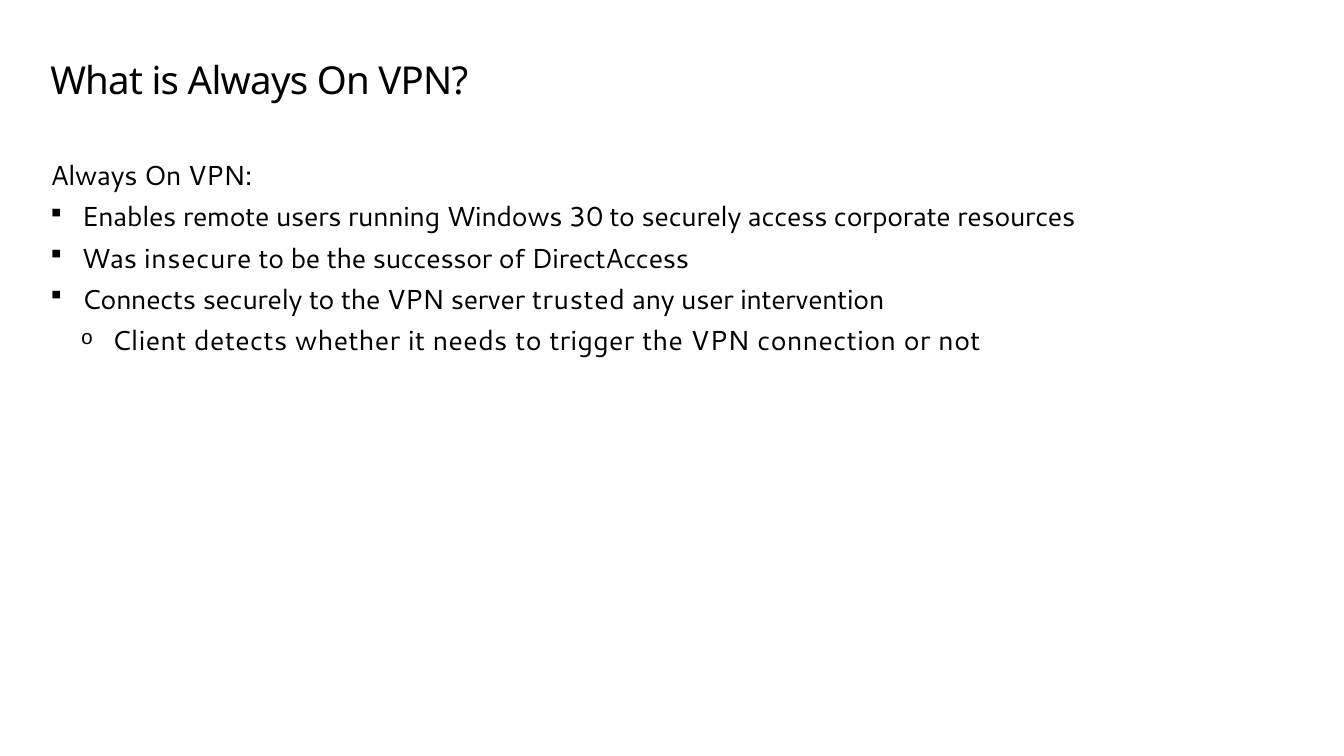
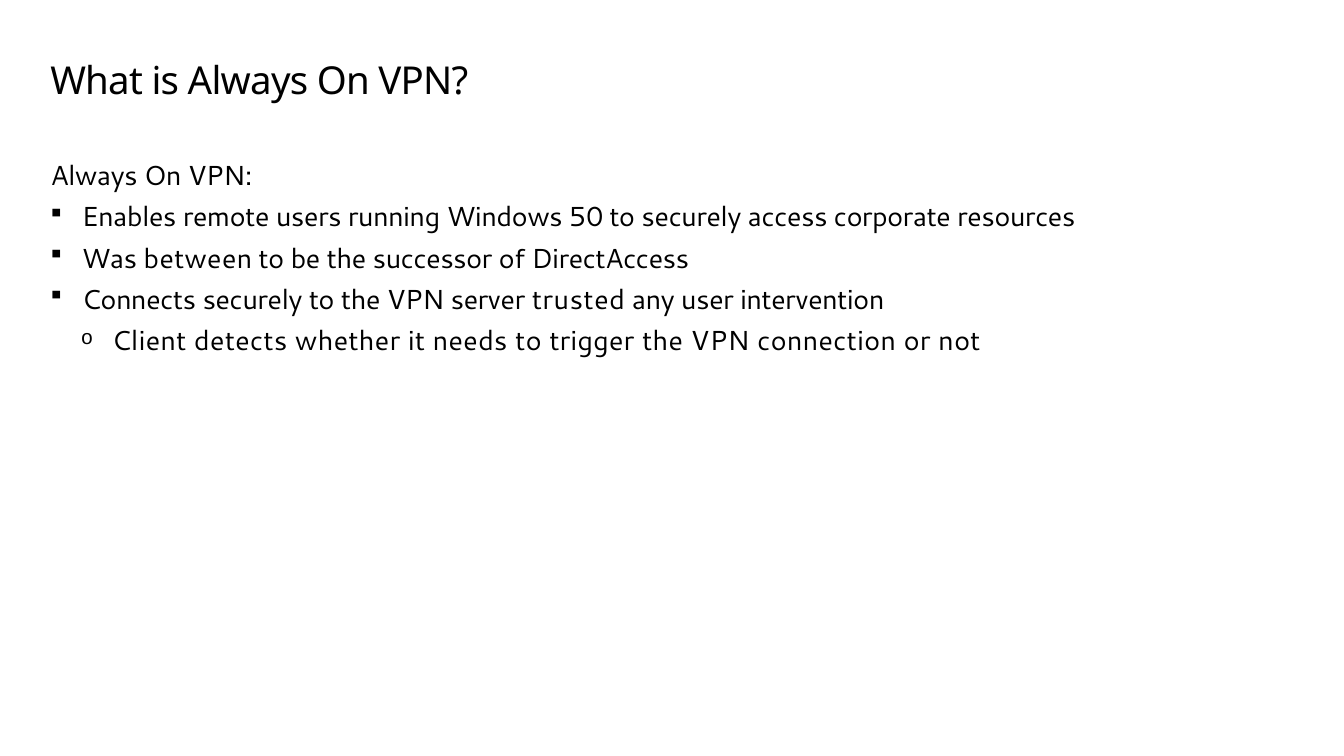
30: 30 -> 50
insecure: insecure -> between
